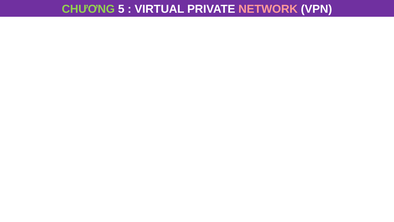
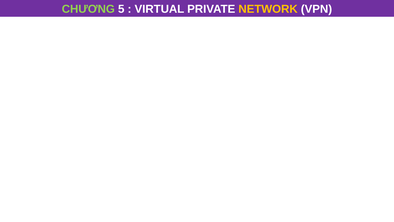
NETWORK colour: pink -> yellow
